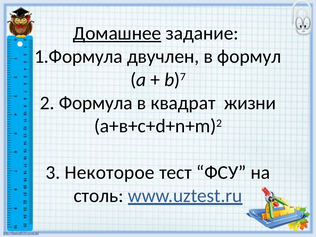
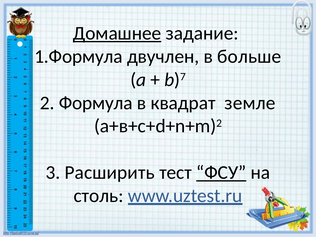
формул: формул -> больше
жизни: жизни -> земле
Некоторое: Некоторое -> Расширить
ФСУ underline: none -> present
